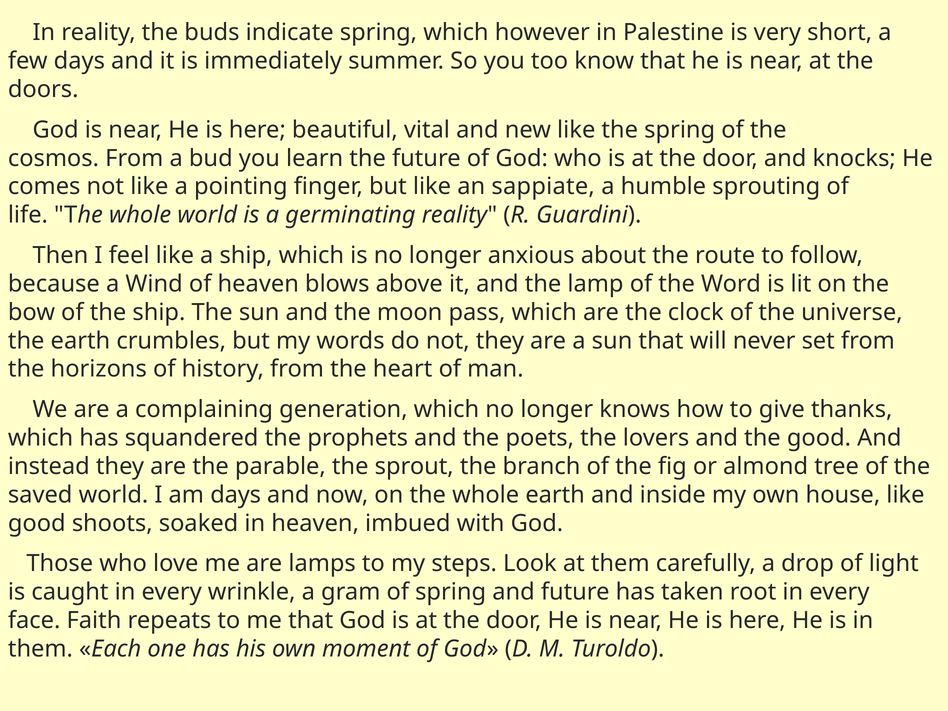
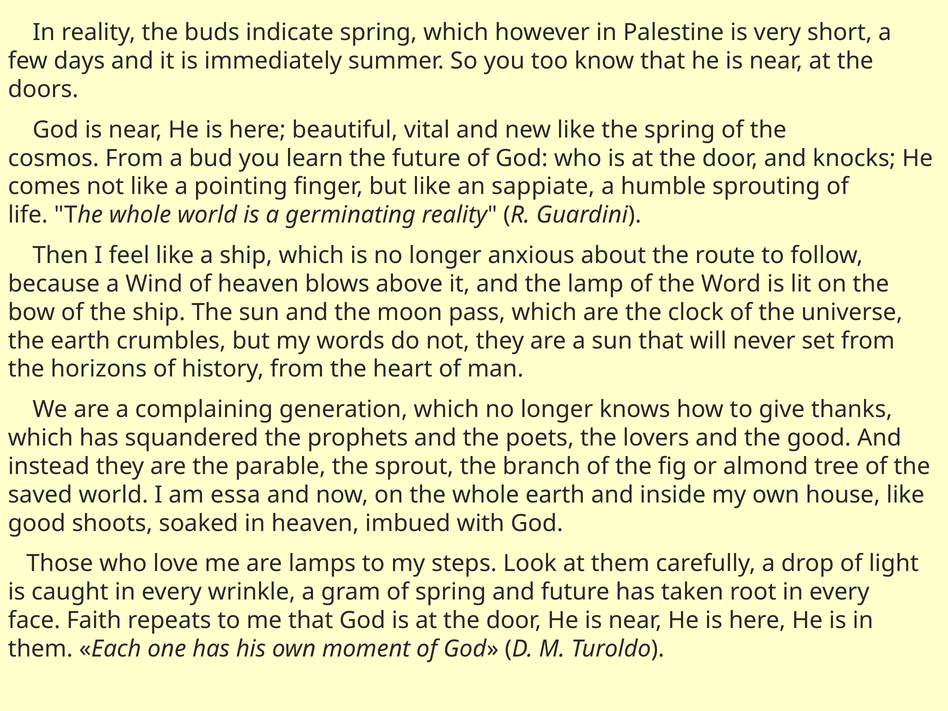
am days: days -> essa
